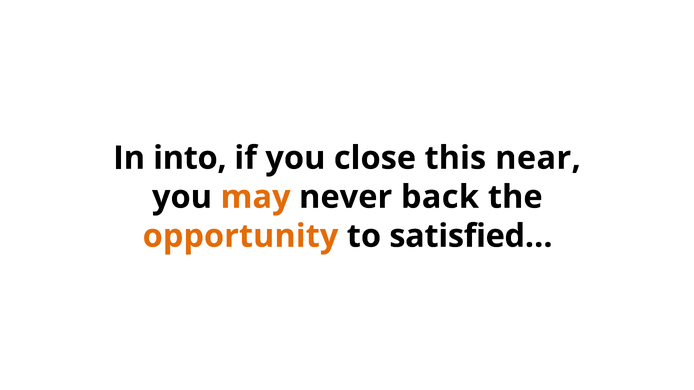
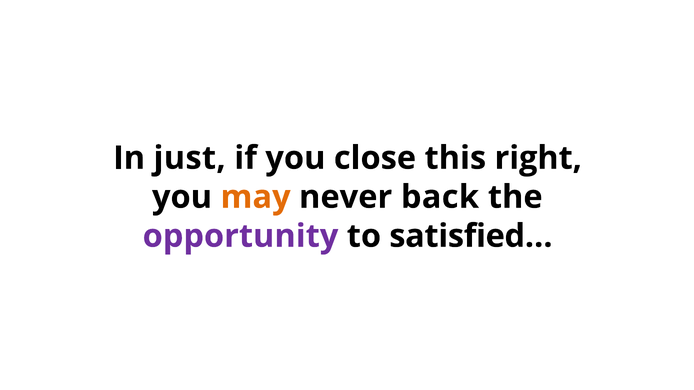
into: into -> just
near: near -> right
opportunity colour: orange -> purple
